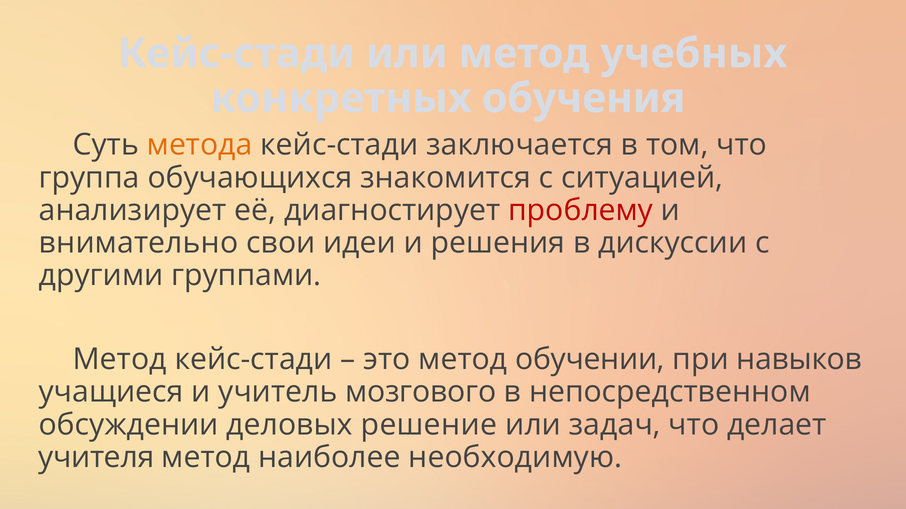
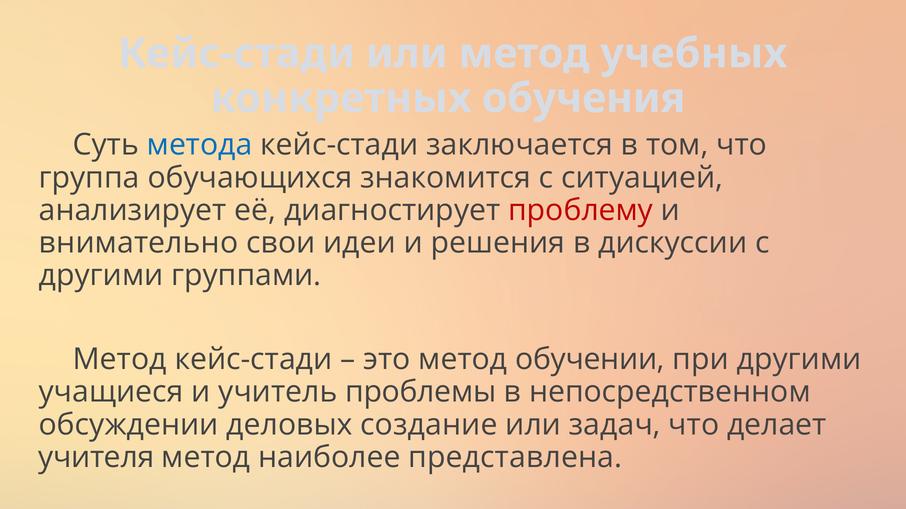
метода colour: orange -> blue
при навыков: навыков -> другими
мозгового: мозгового -> проблемы
решение: решение -> создание
необходимую: необходимую -> представлена
